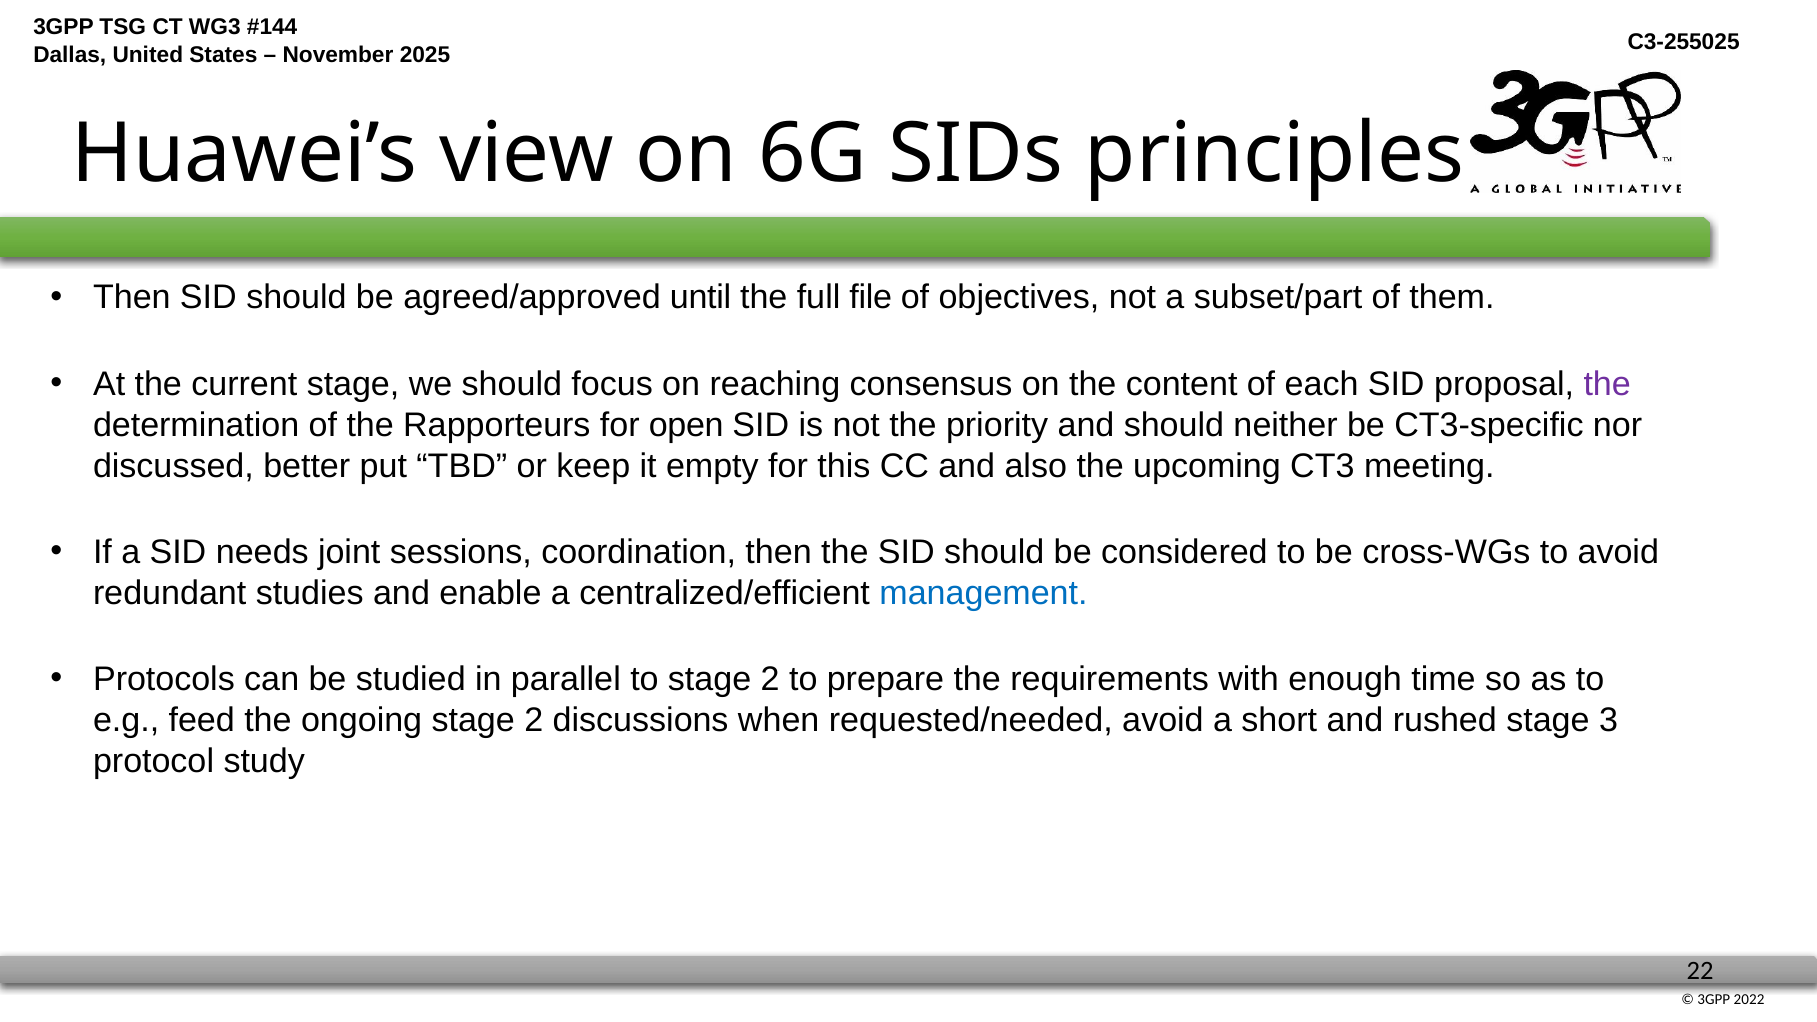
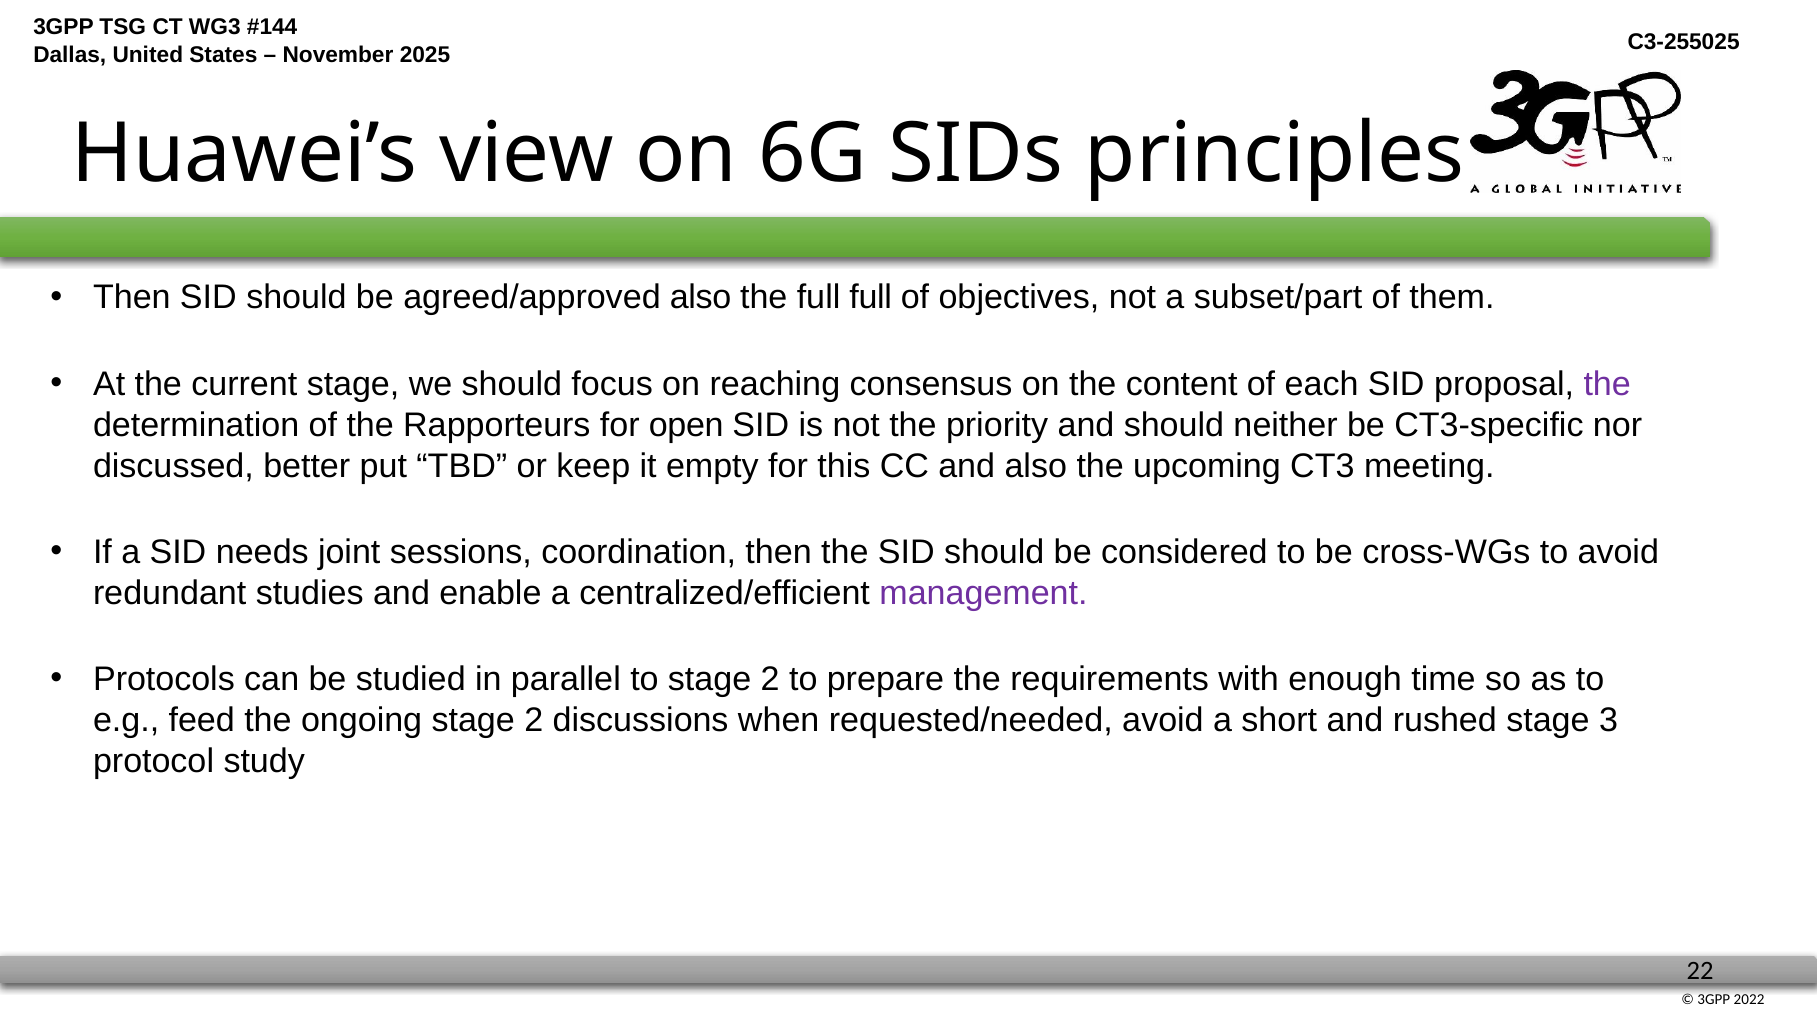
agreed/approved until: until -> also
full file: file -> full
management colour: blue -> purple
